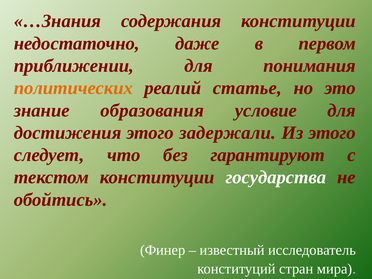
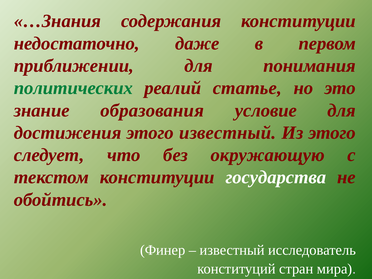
политических colour: orange -> green
этого задержали: задержали -> известный
гарантируют: гарантируют -> окружающую
